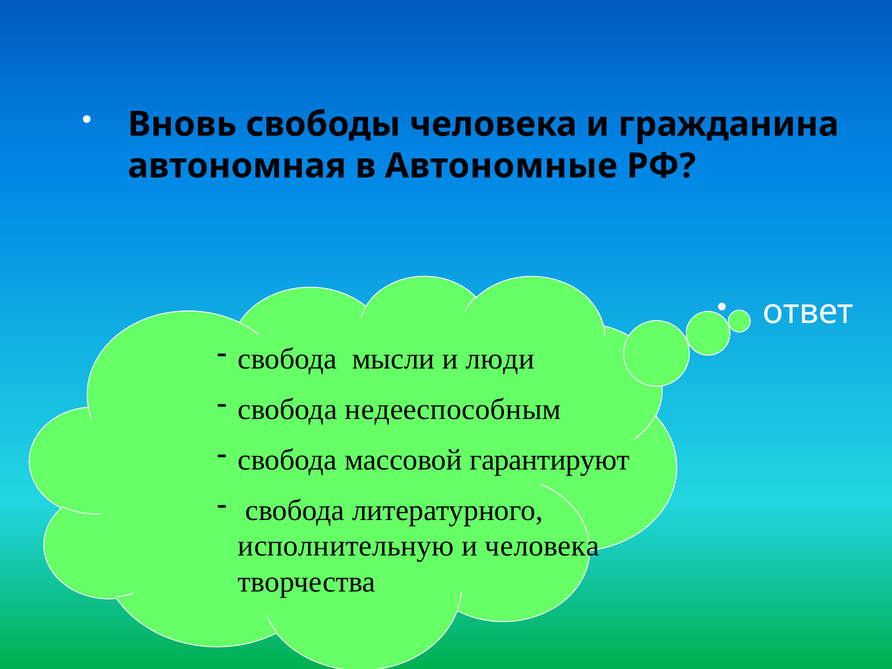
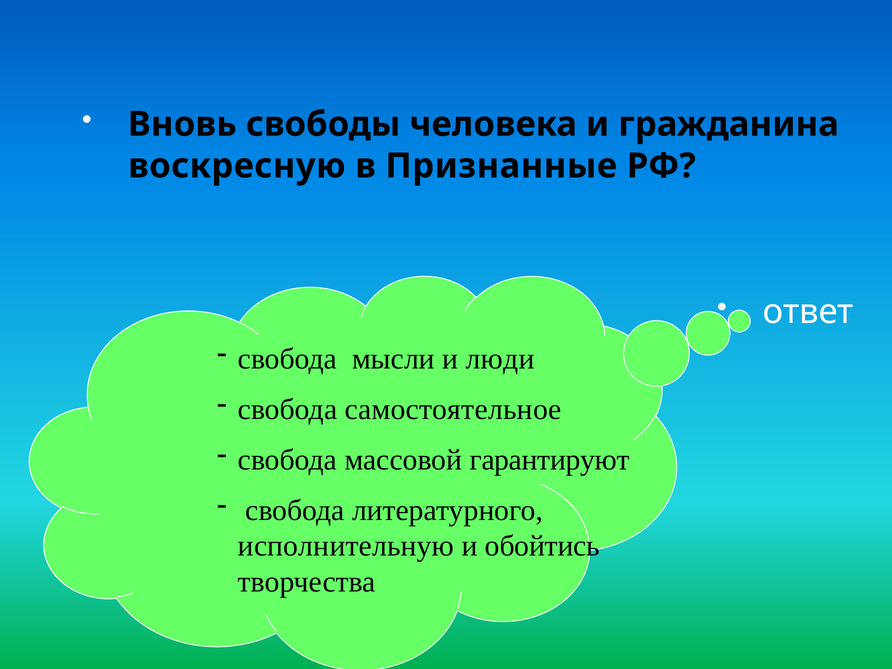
автономная: автономная -> воскресную
Автономные: Автономные -> Признанные
недееспособным: недееспособным -> самостоятельное
и человека: человека -> обойтись
